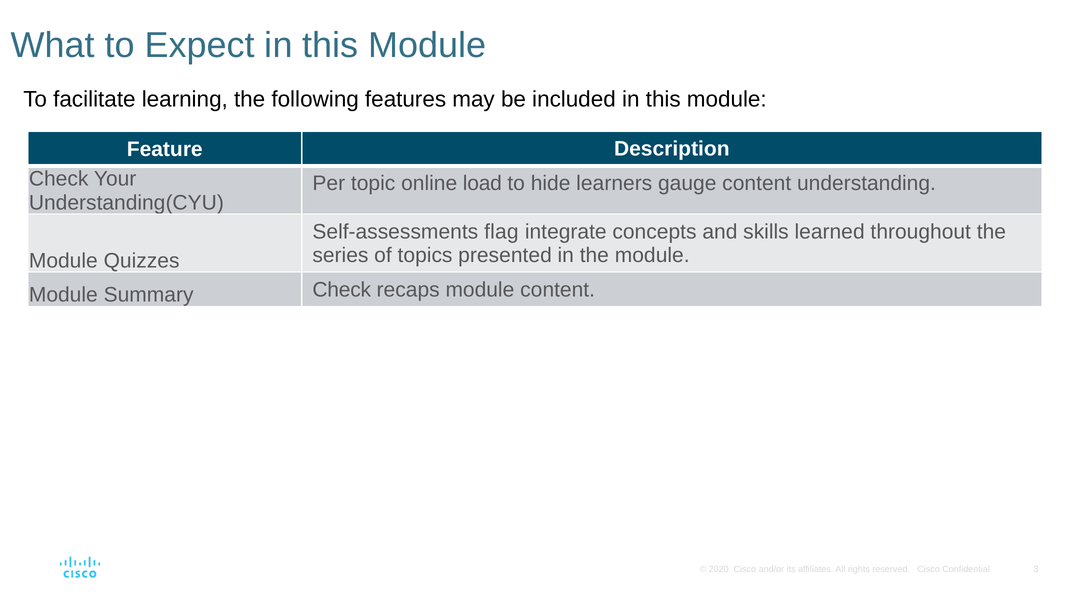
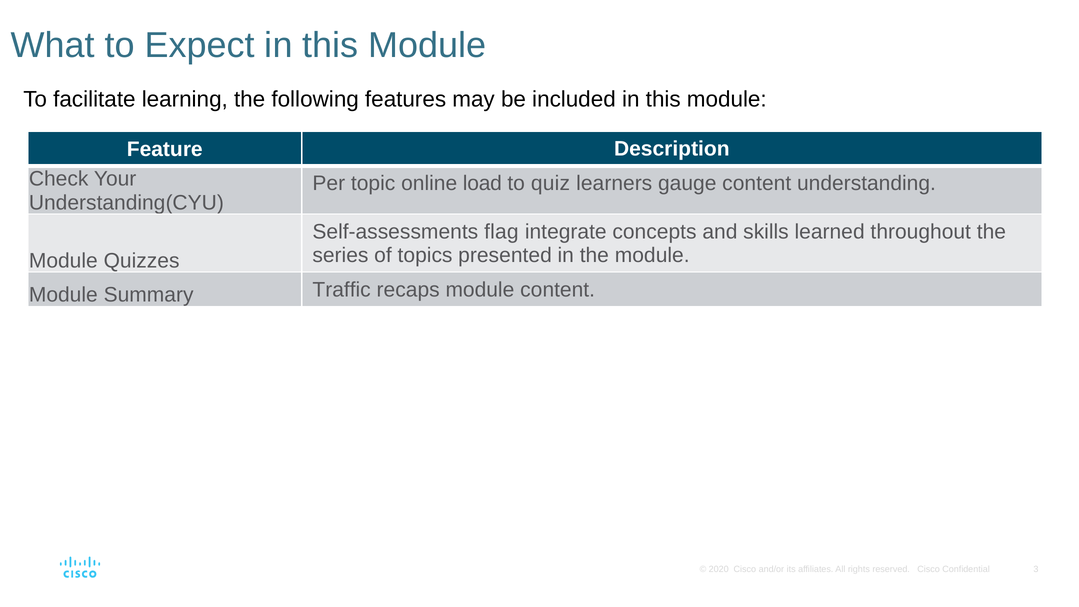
hide: hide -> quiz
Summary Check: Check -> Traffic
